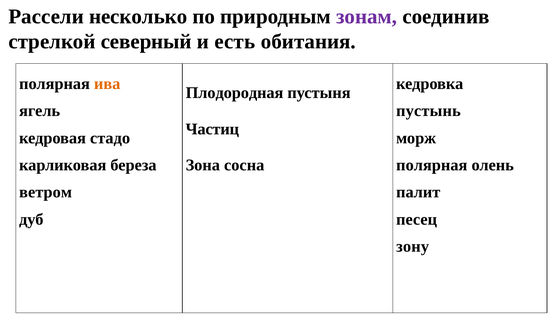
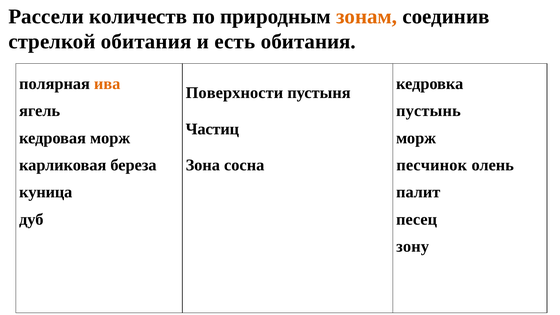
несколько: несколько -> количеств
зонам colour: purple -> orange
стрелкой северный: северный -> обитания
Плодородная: Плодородная -> Поверхности
кедровая стадо: стадо -> морж
полярная at (432, 165): полярная -> песчинок
ветром: ветром -> куница
